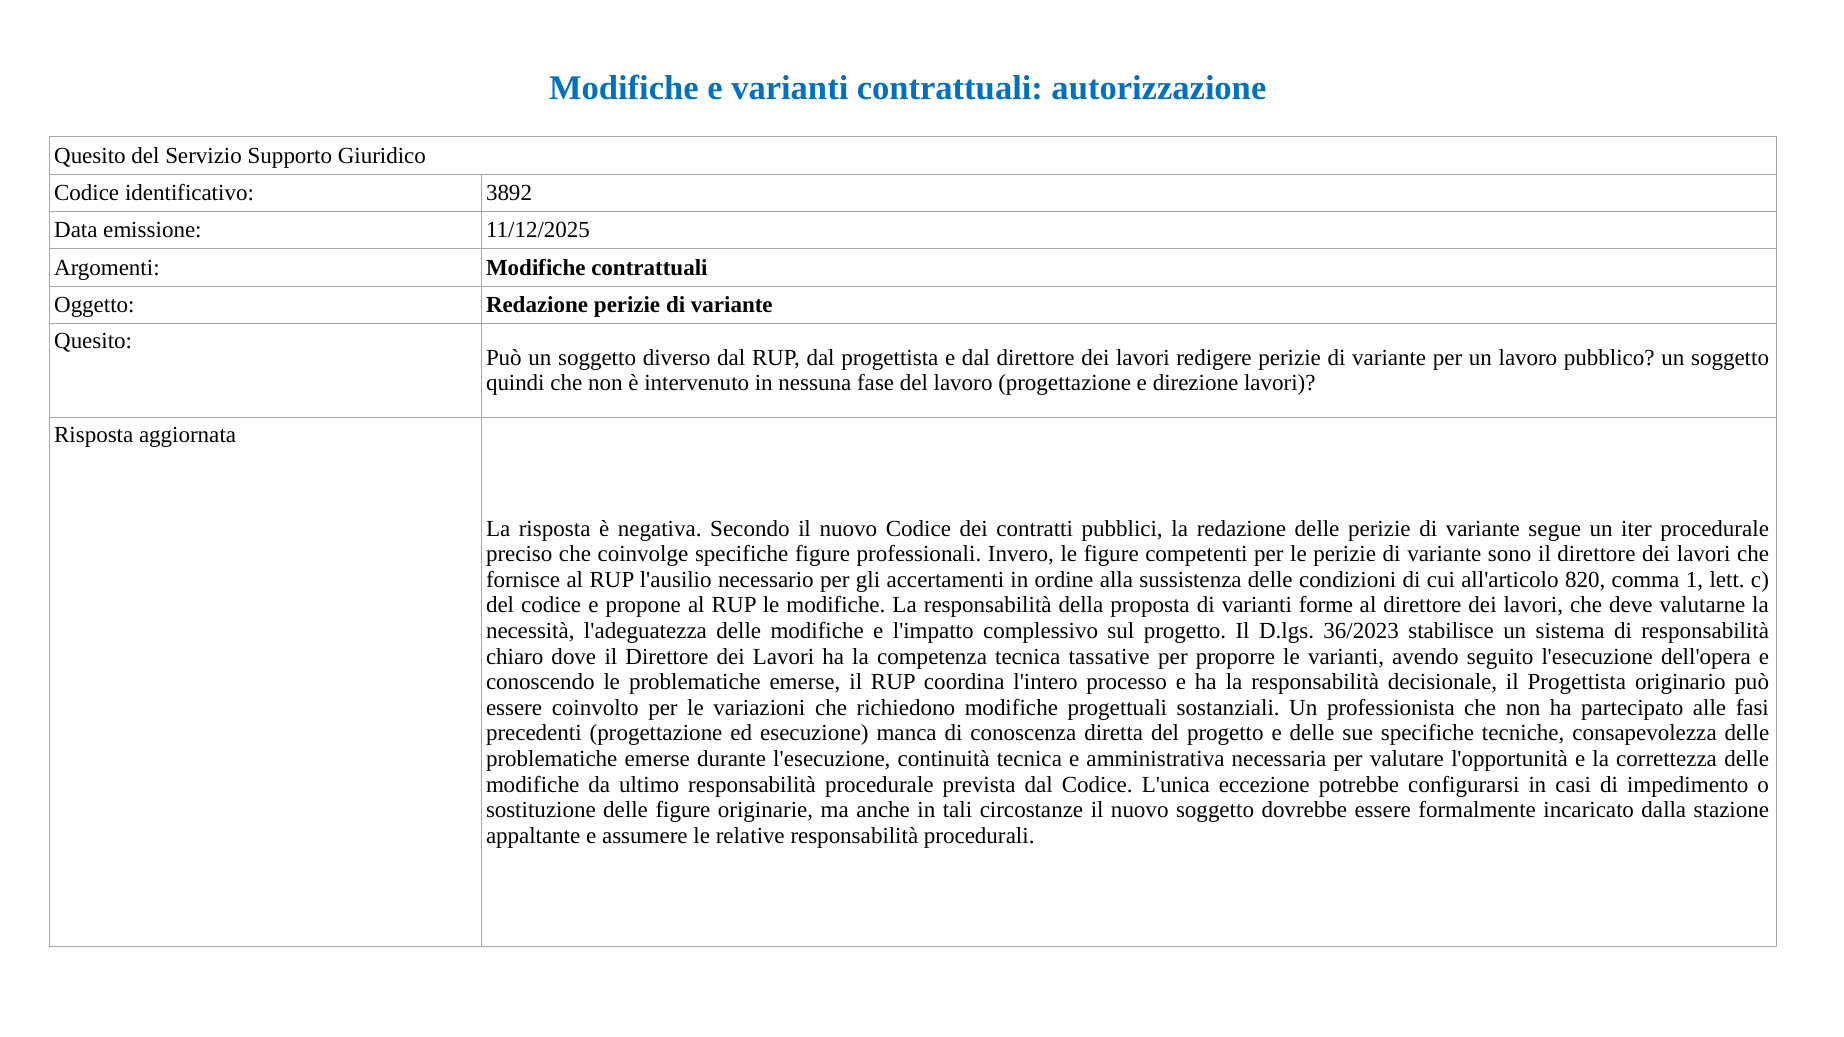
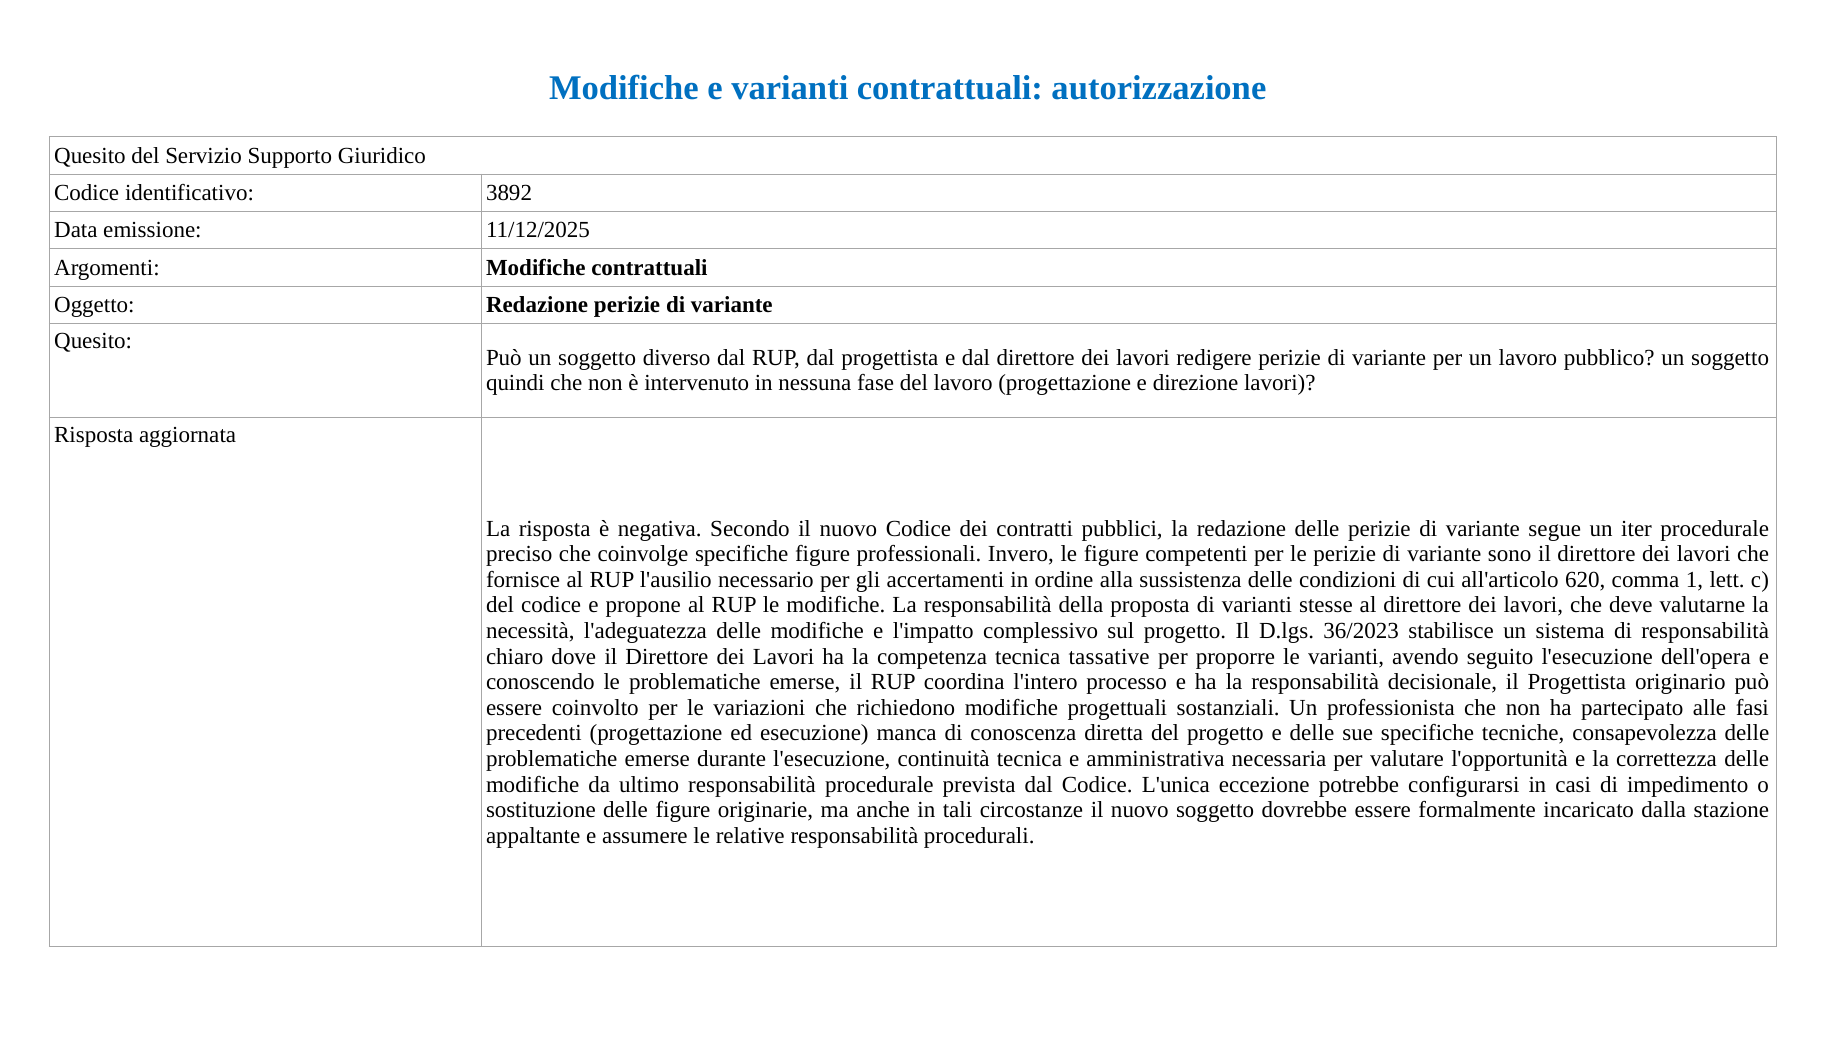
820: 820 -> 620
forme: forme -> stesse
